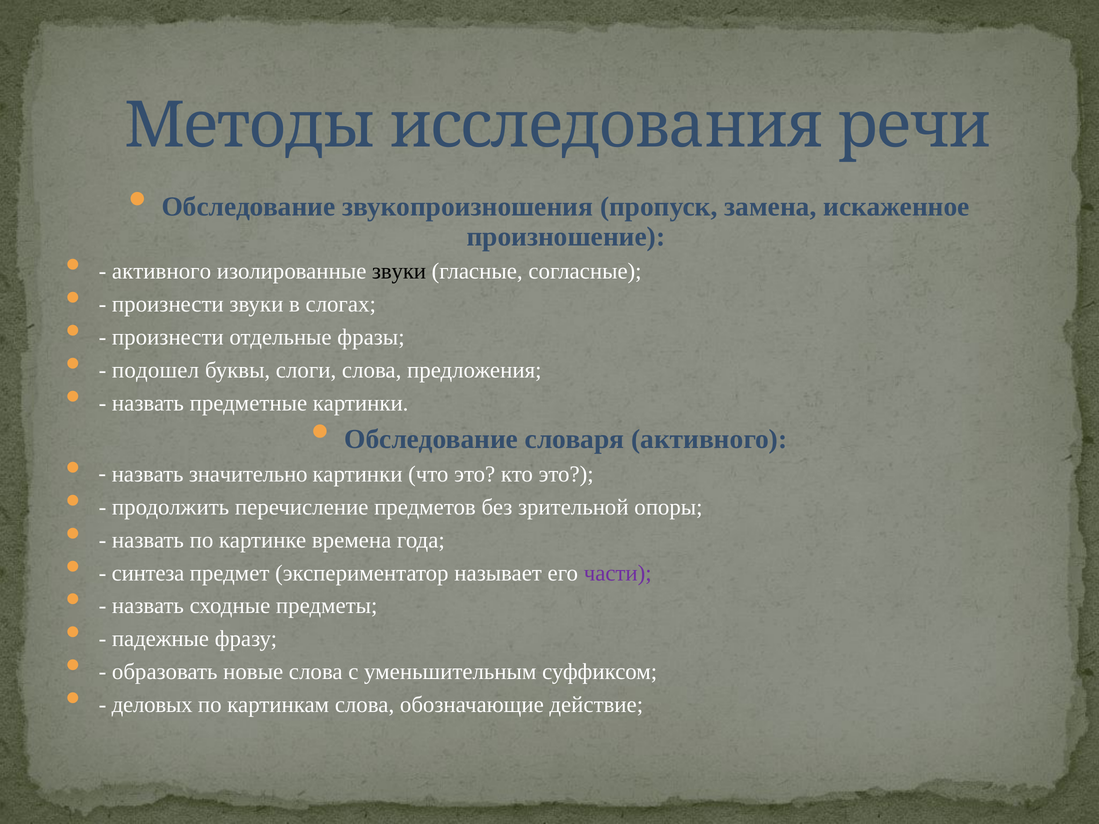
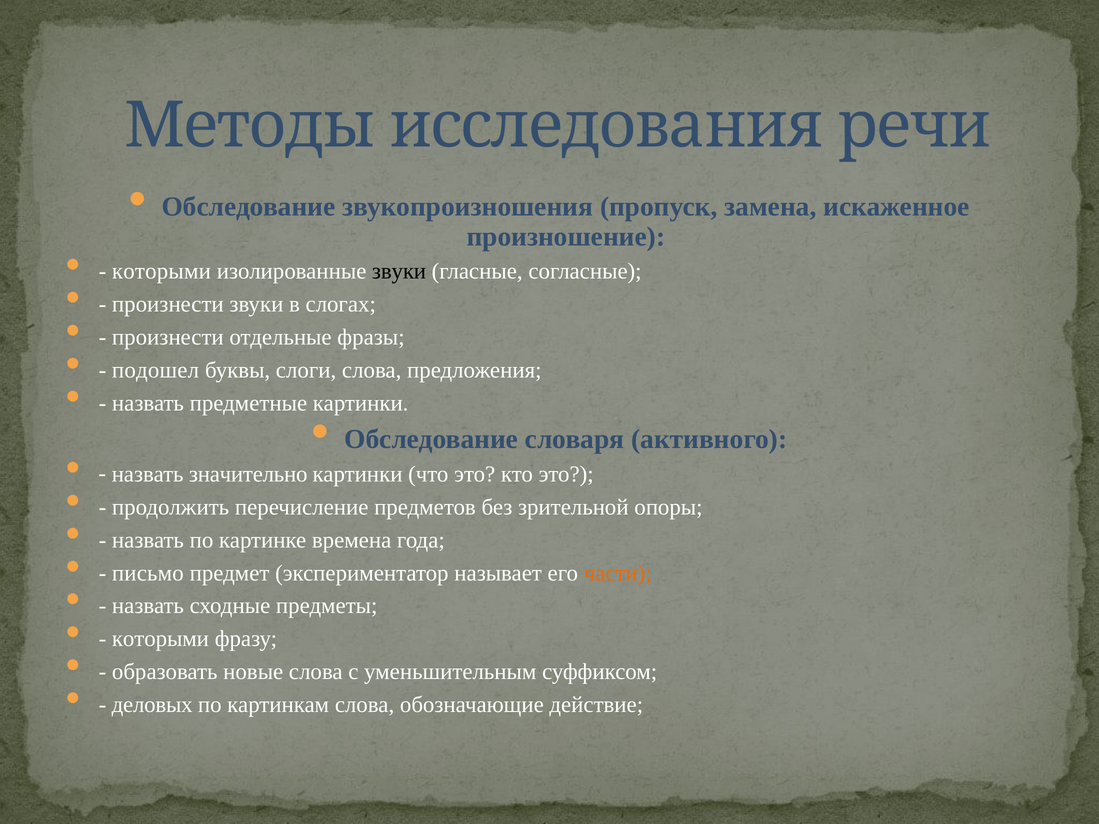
активного at (162, 271): активного -> которыми
синтеза: синтеза -> письмо
части colour: purple -> orange
падежные at (160, 639): падежные -> которыми
